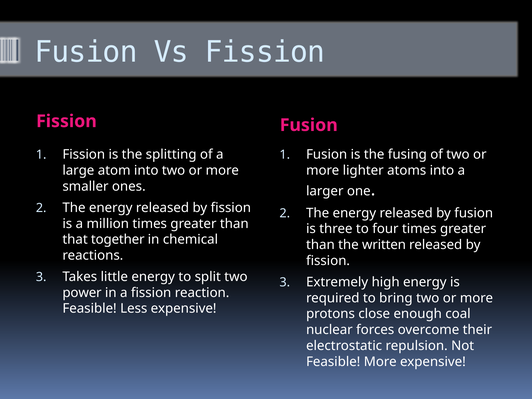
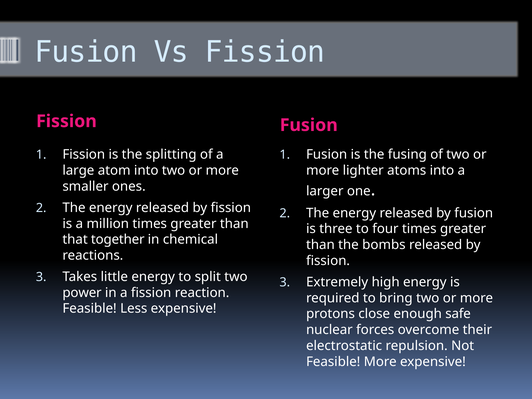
written: written -> bombs
coal: coal -> safe
